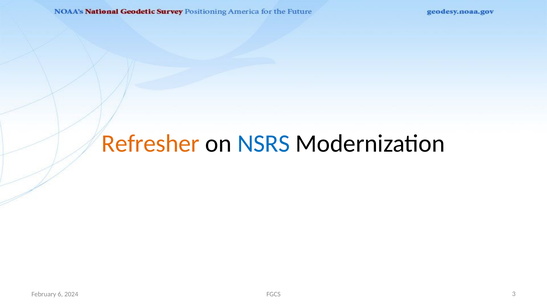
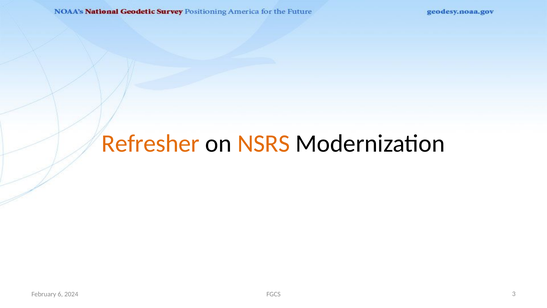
NSRS colour: blue -> orange
